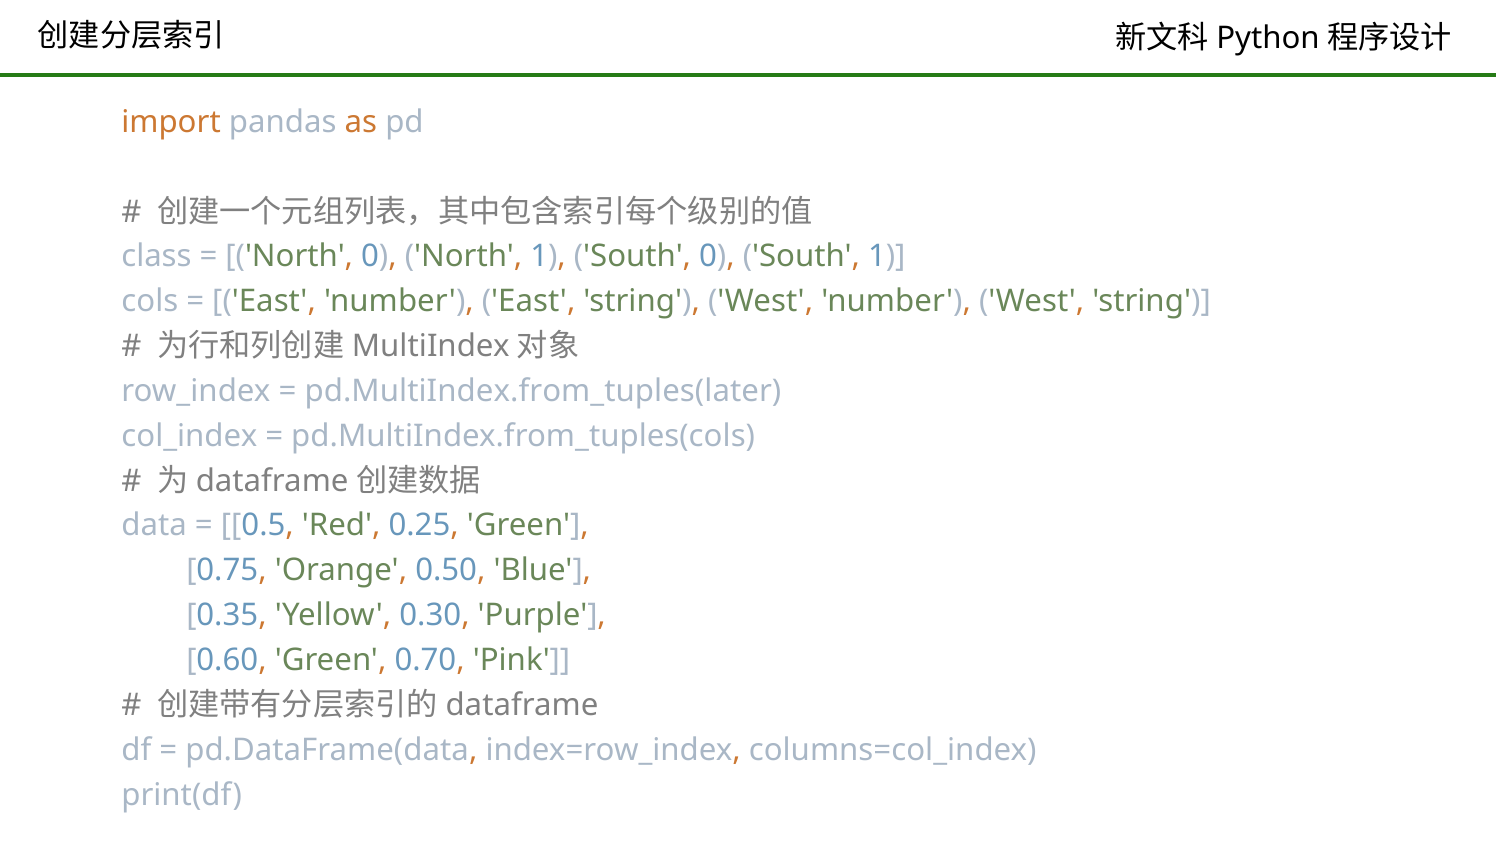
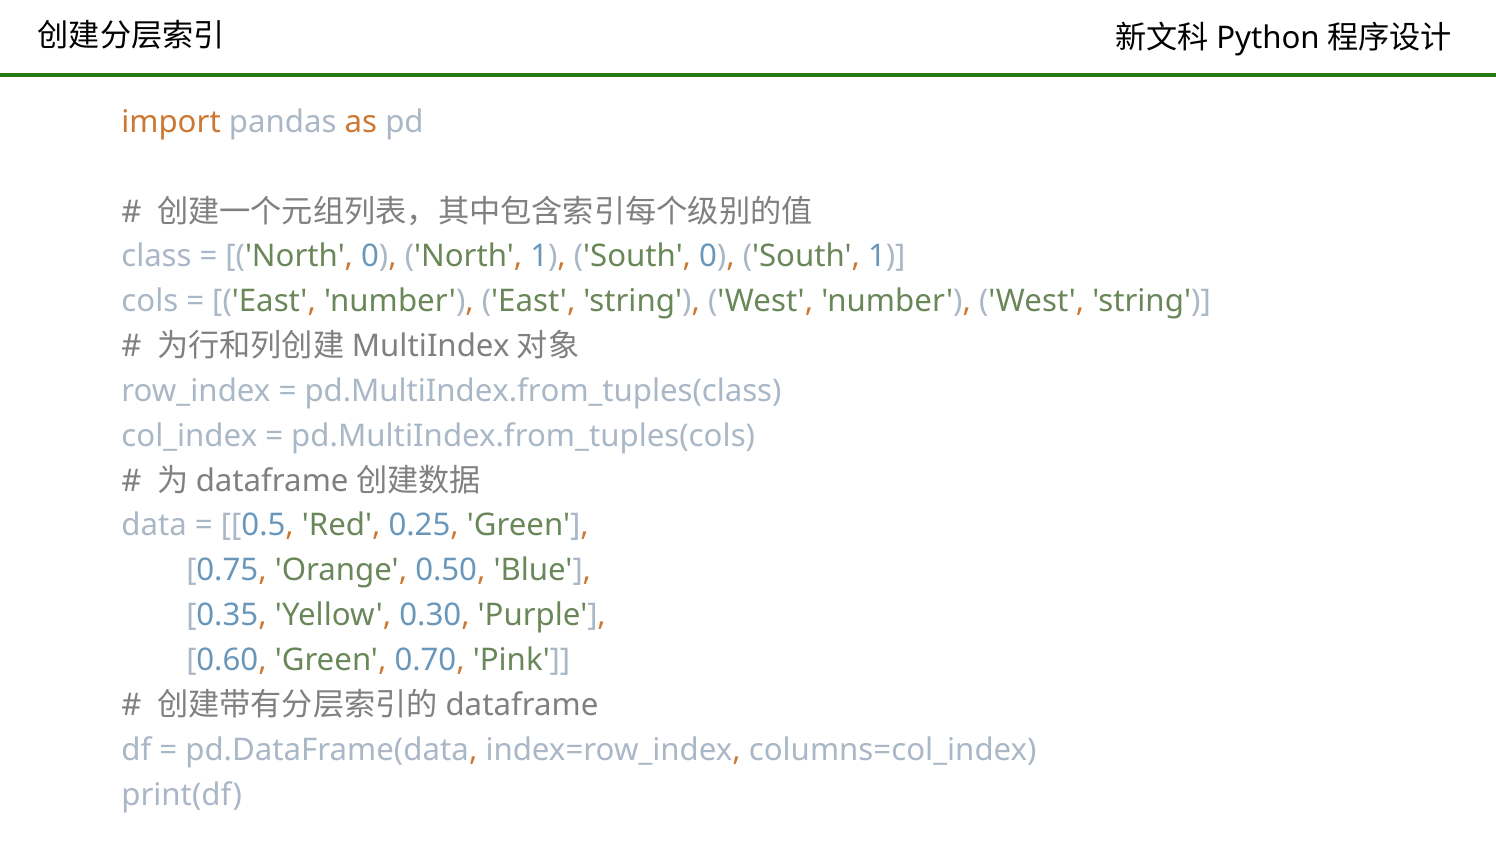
pd.MultiIndex.from_tuples(later: pd.MultiIndex.from_tuples(later -> pd.MultiIndex.from_tuples(class
